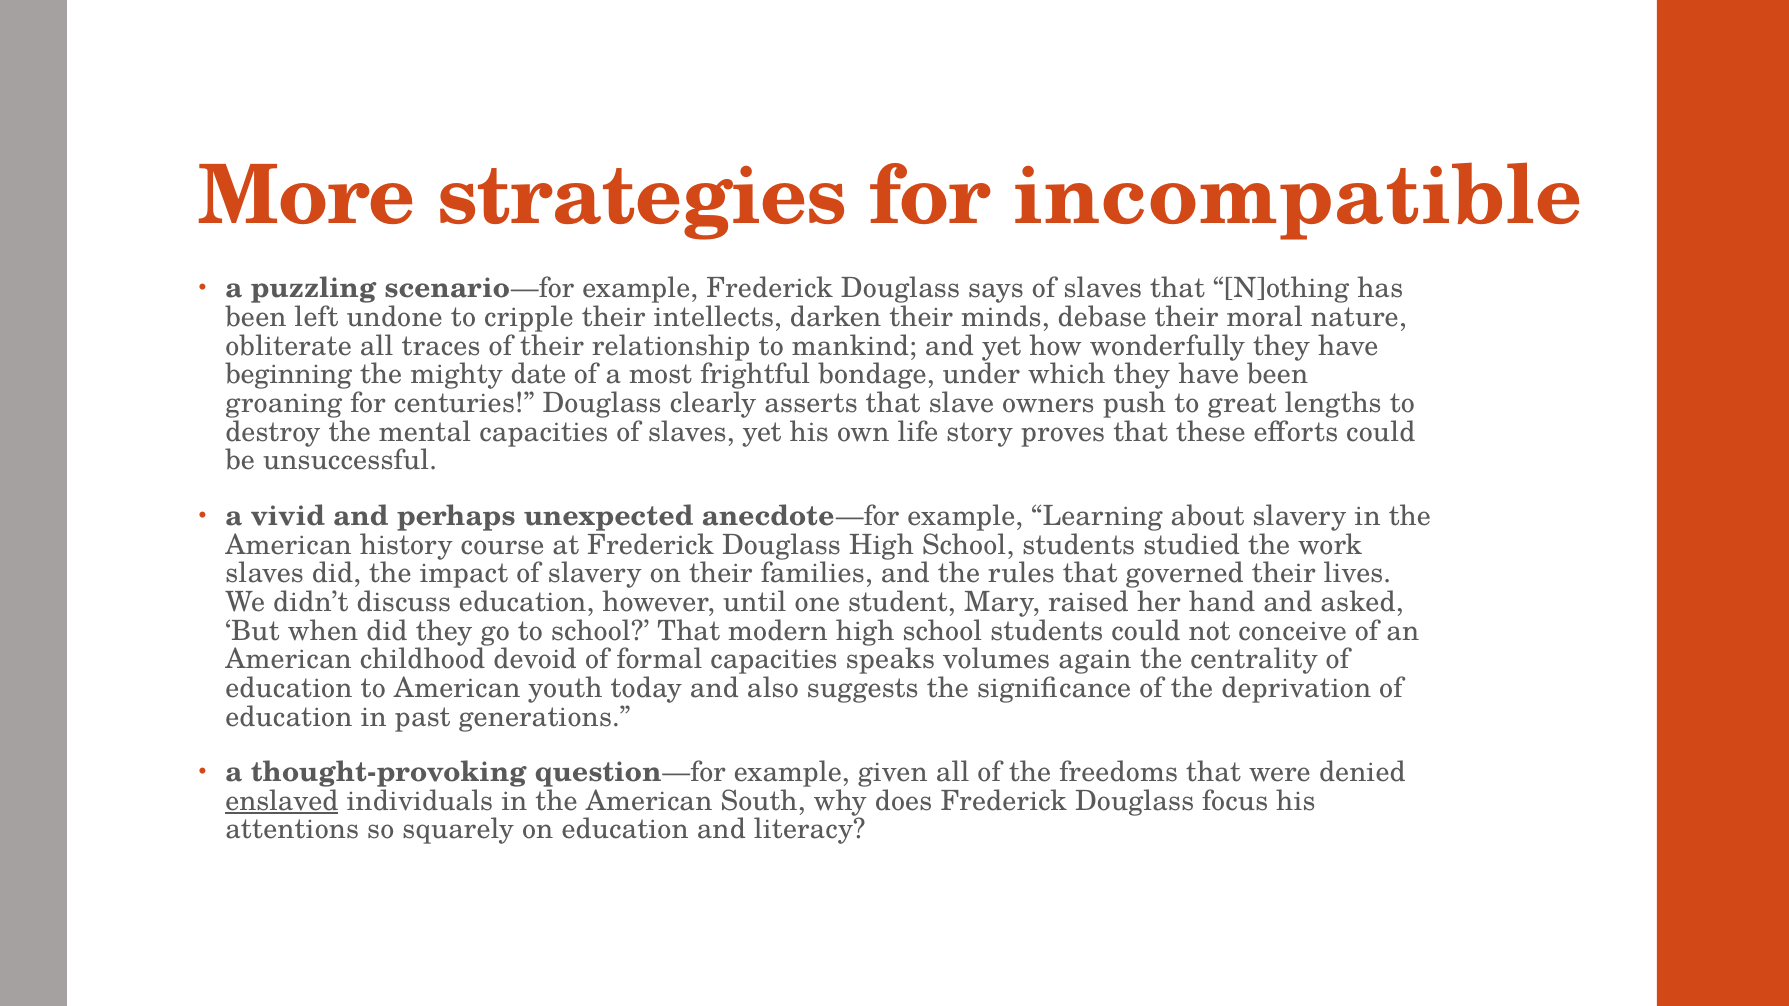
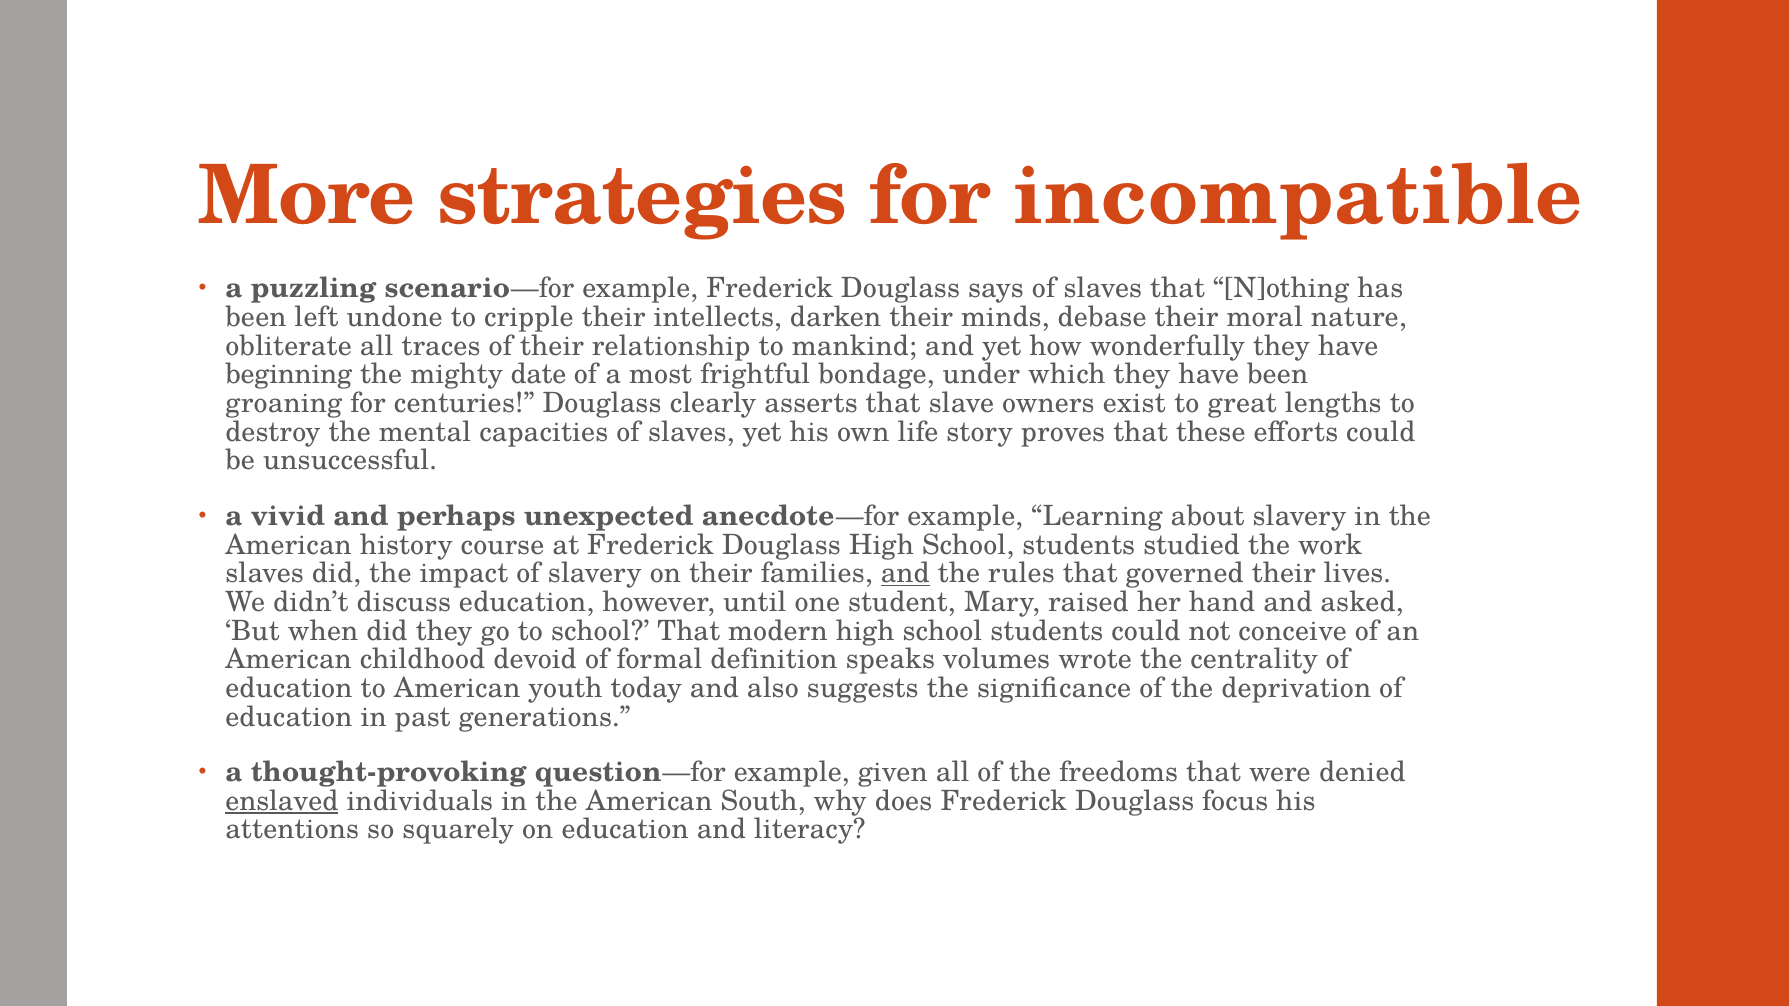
push: push -> exist
and at (905, 574) underline: none -> present
formal capacities: capacities -> definition
again: again -> wrote
